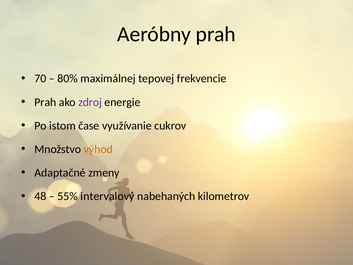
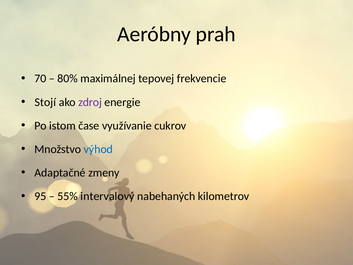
Prah at (45, 102): Prah -> Stojí
výhod colour: orange -> blue
48: 48 -> 95
